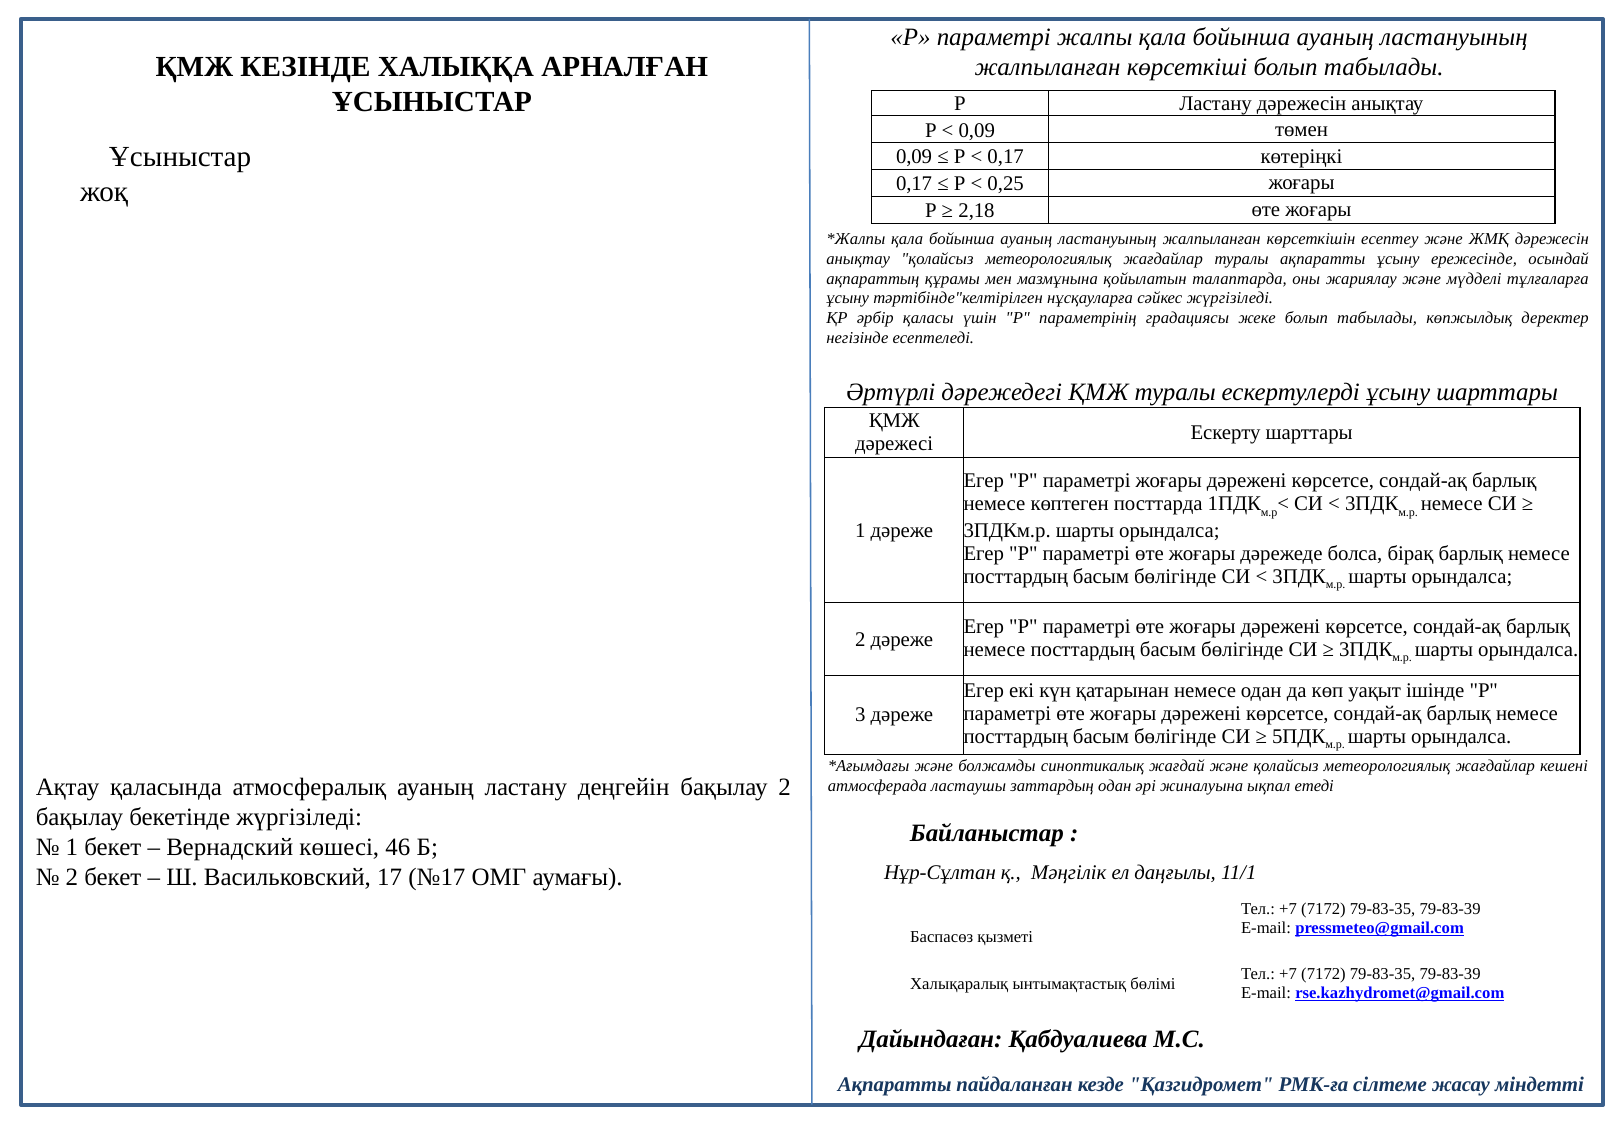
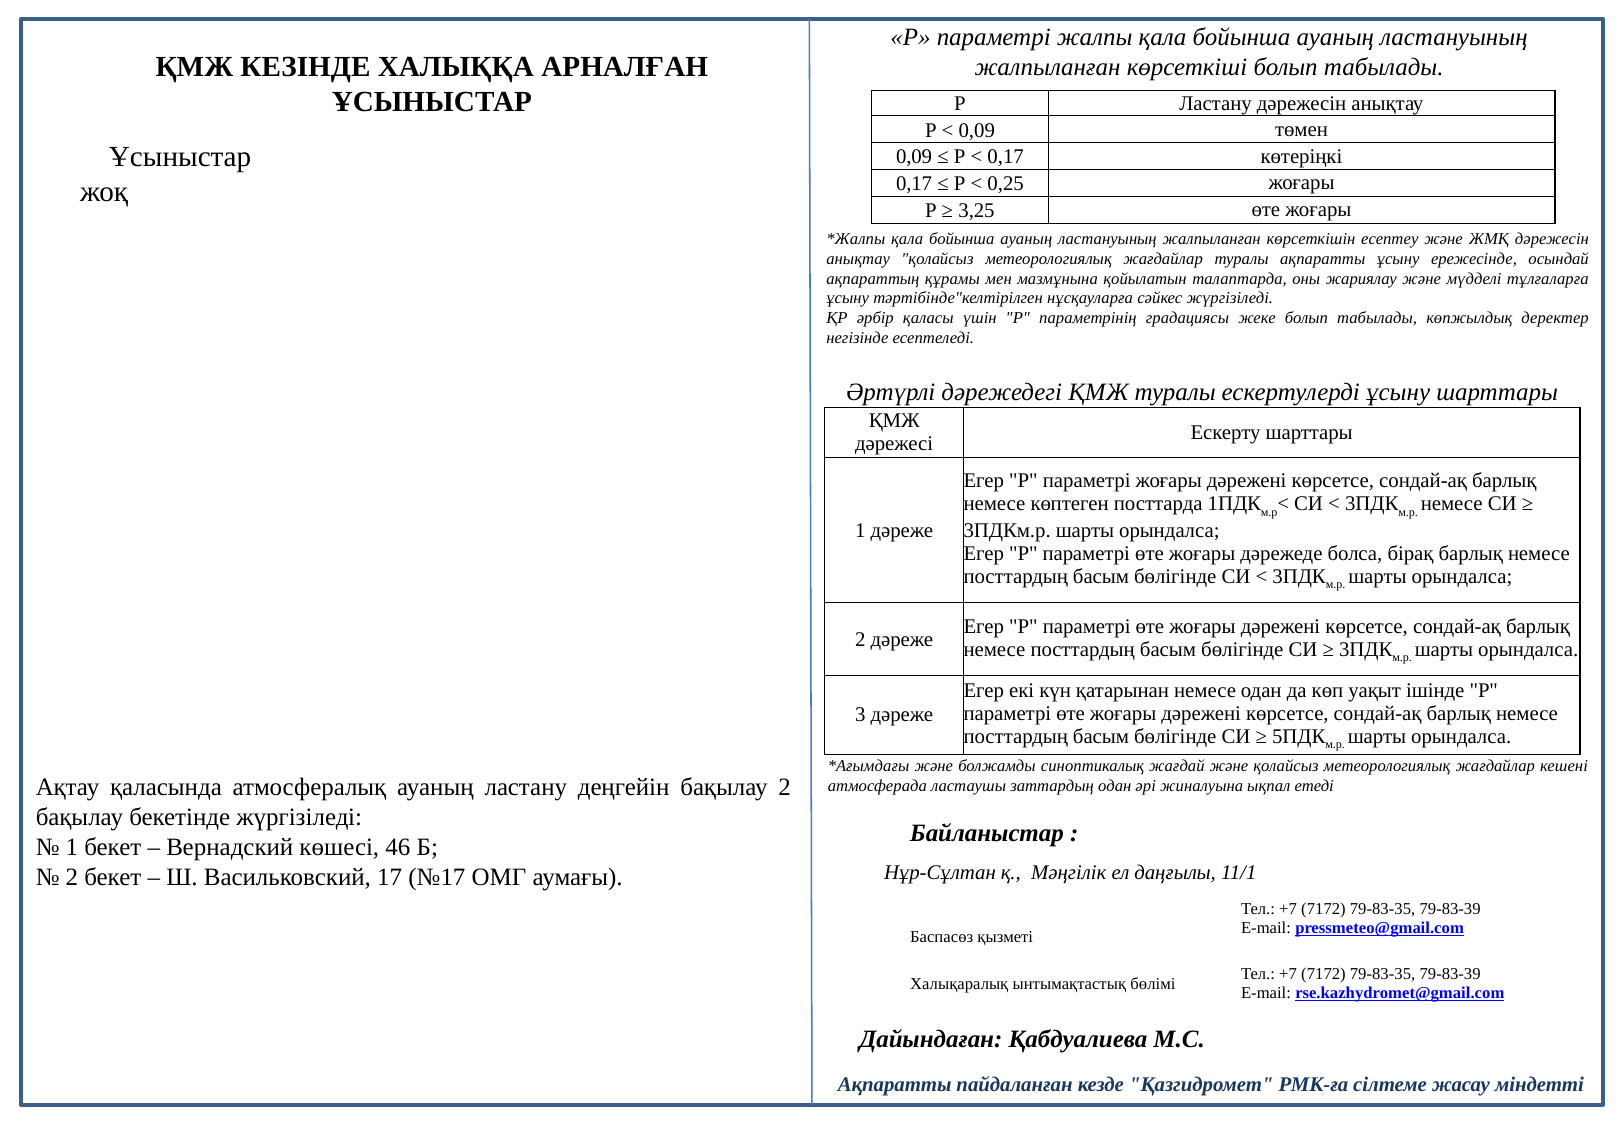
2,18: 2,18 -> 3,25
